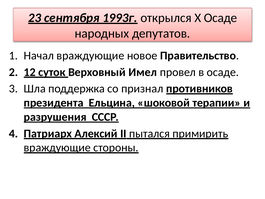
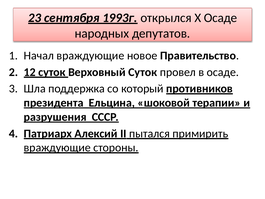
Верховный Имел: Имел -> Суток
признал: признал -> который
